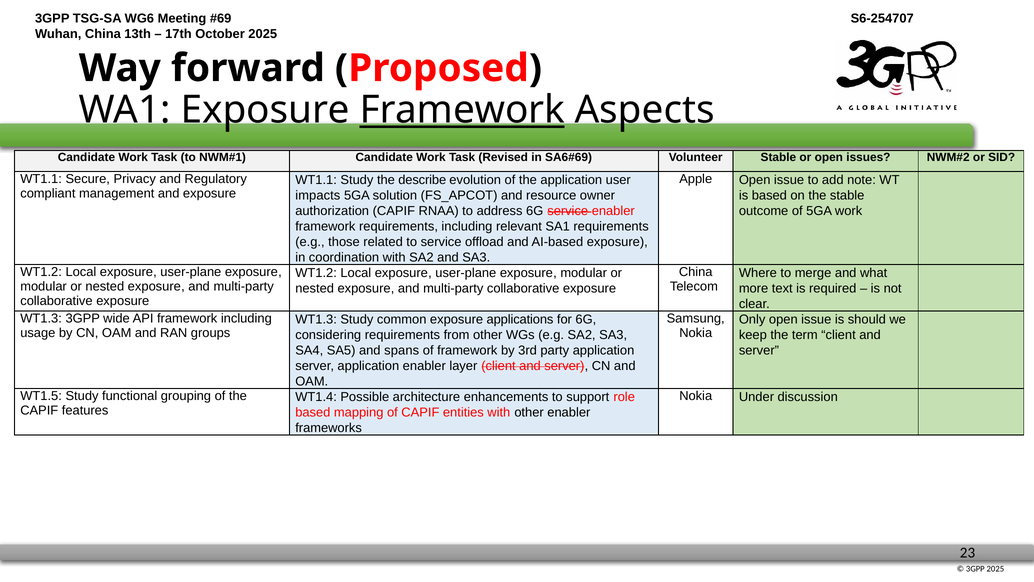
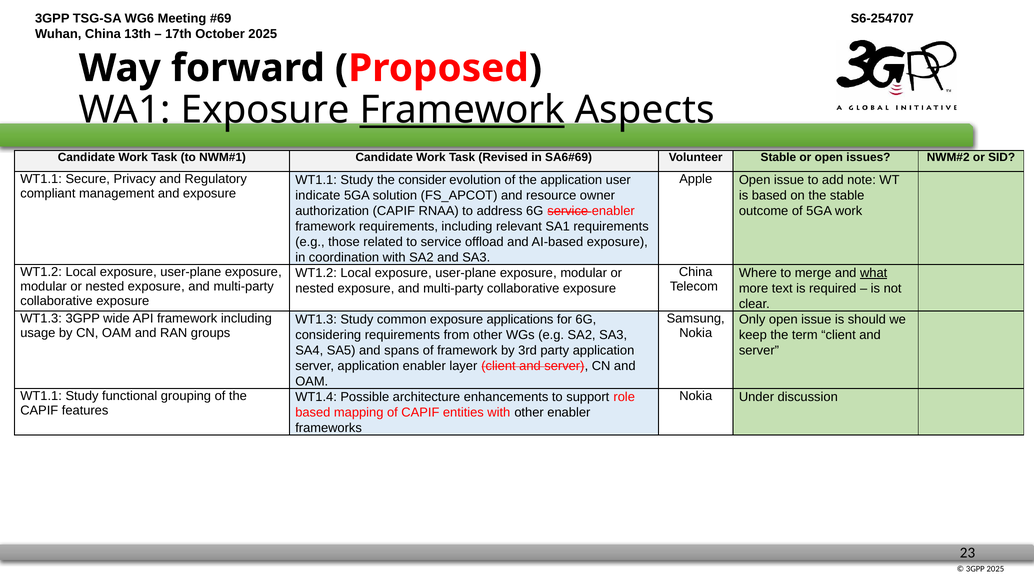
describe: describe -> consider
impacts: impacts -> indicate
what underline: none -> present
WT1.5 at (41, 396): WT1.5 -> WT1.1
